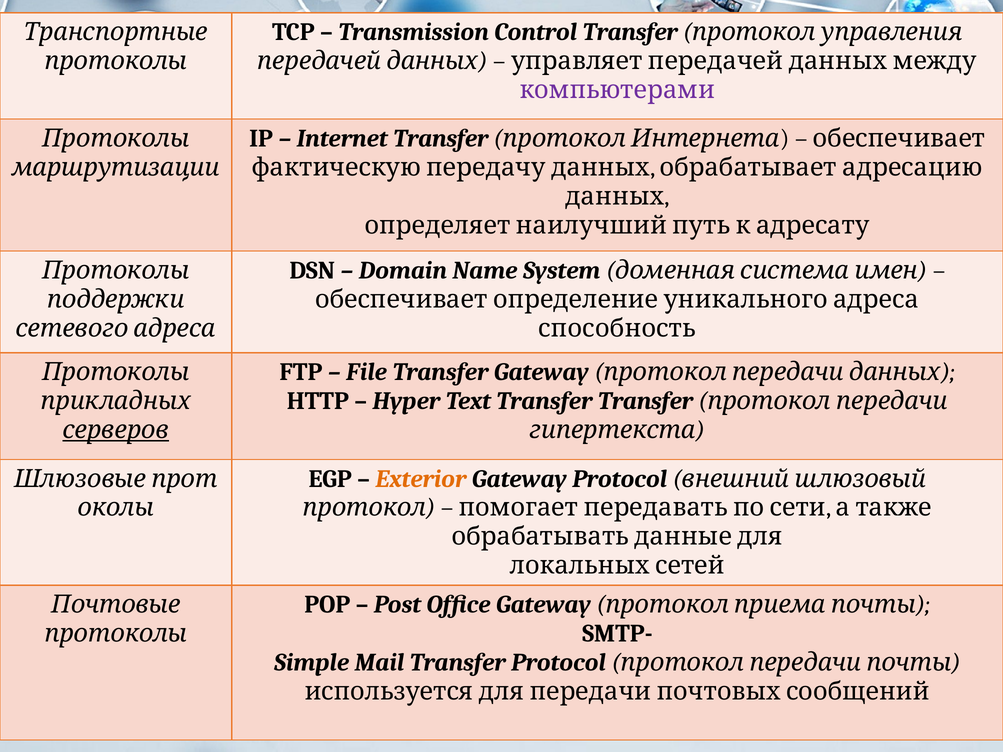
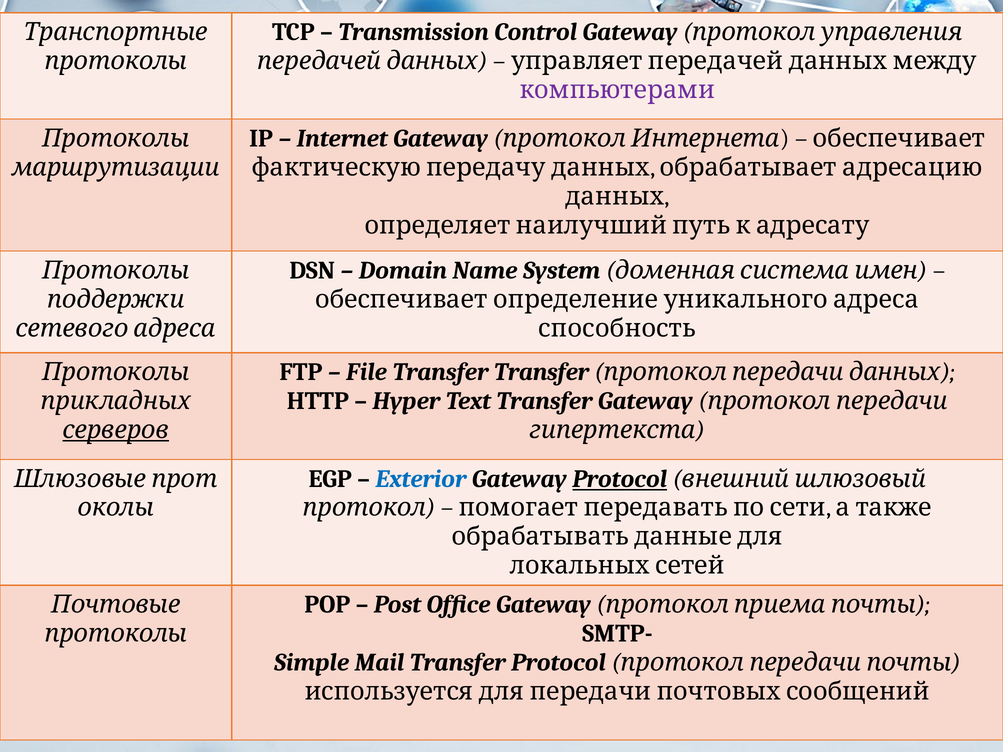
Control Transfer: Transfer -> Gateway
Internet Transfer: Transfer -> Gateway
Transfer Gateway: Gateway -> Transfer
Transfer Transfer: Transfer -> Gateway
Exterior colour: orange -> blue
Protocol at (620, 479) underline: none -> present
